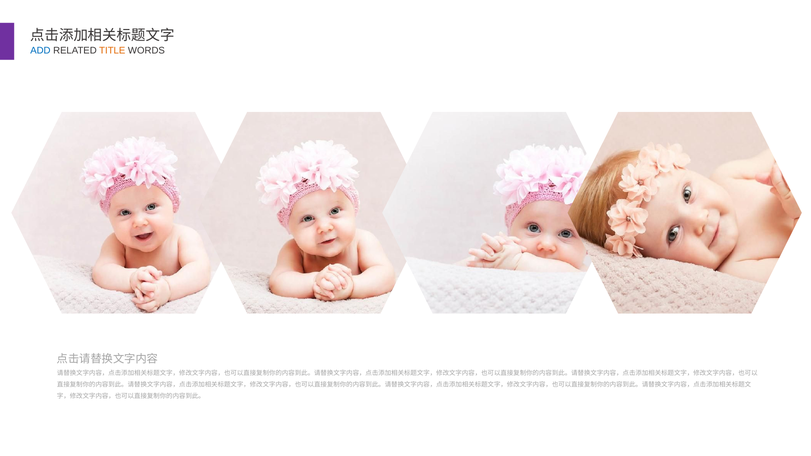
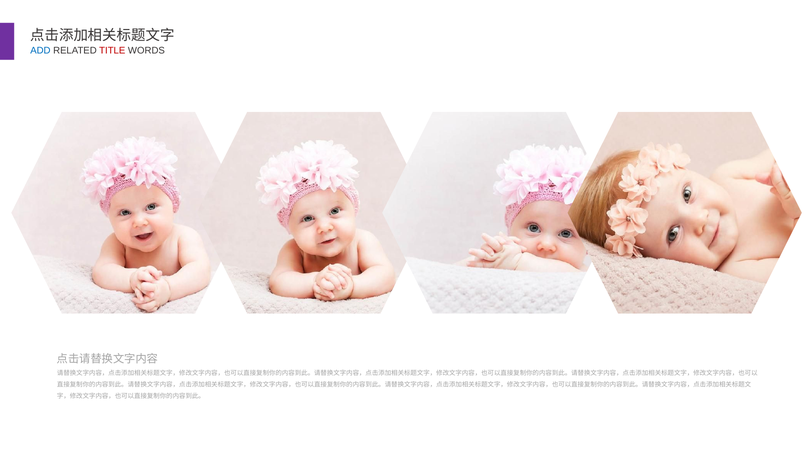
TITLE colour: orange -> red
